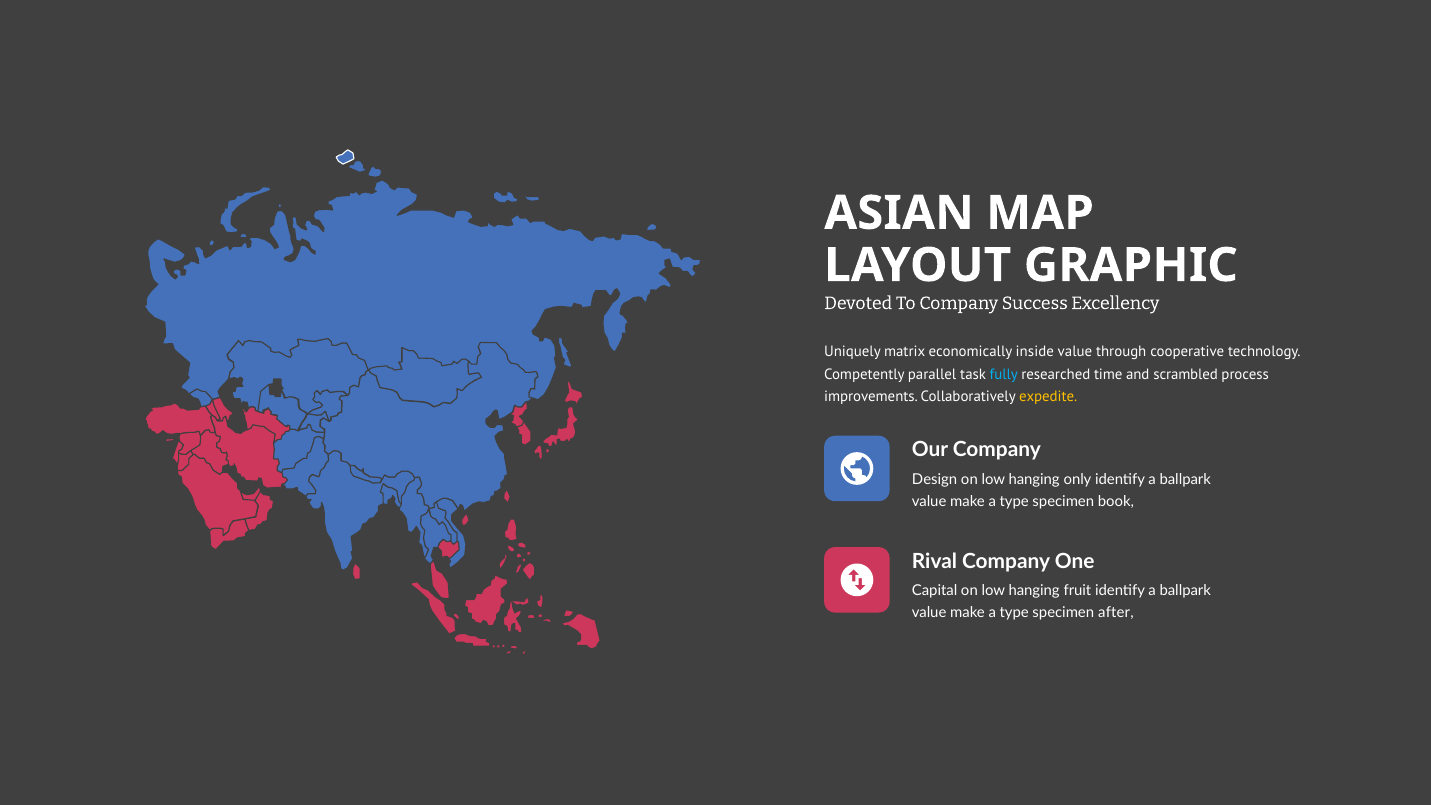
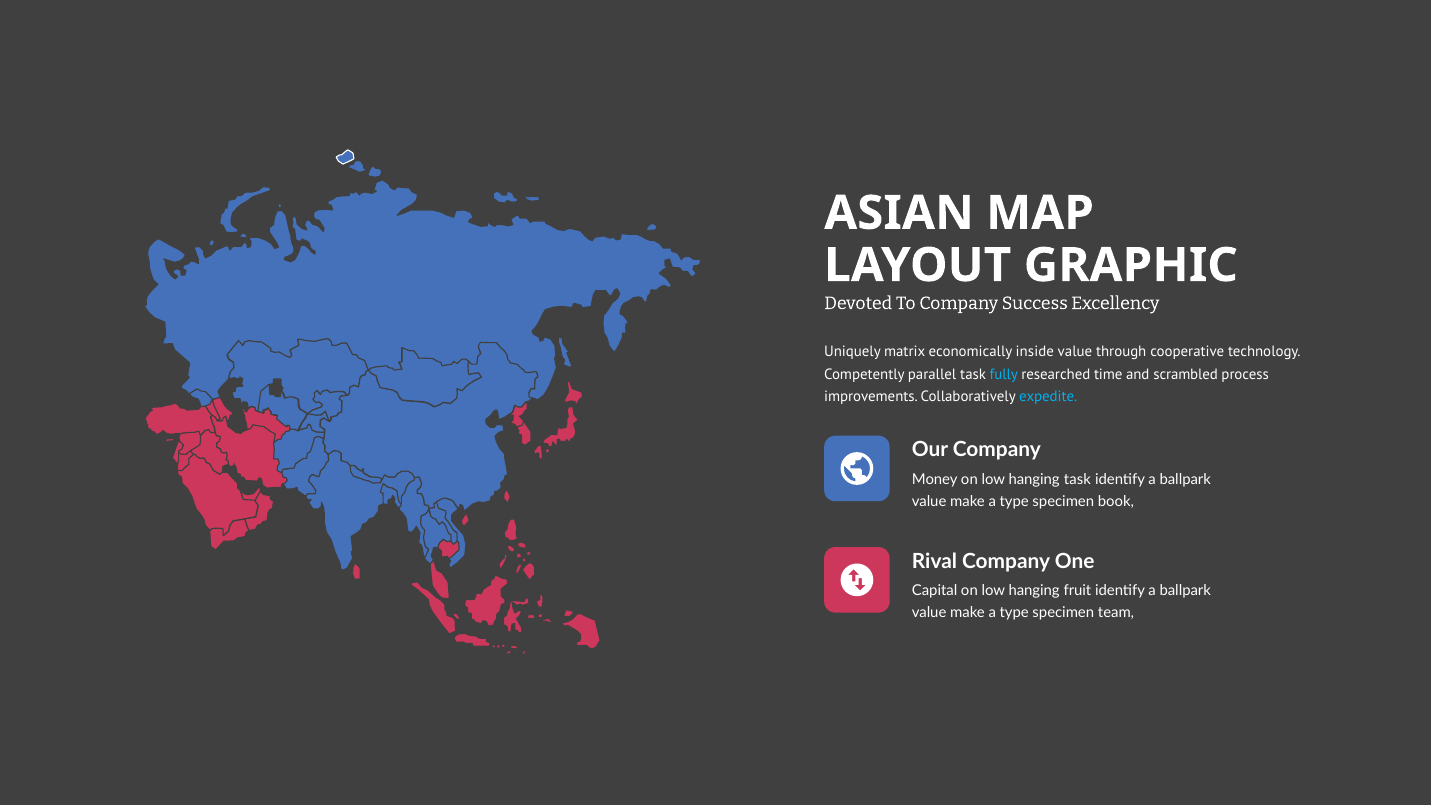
expedite colour: yellow -> light blue
Design: Design -> Money
hanging only: only -> task
after: after -> team
